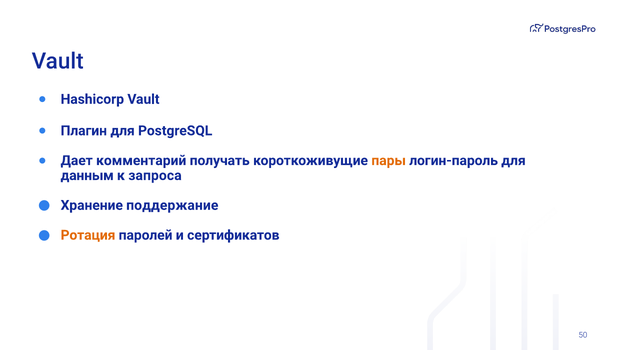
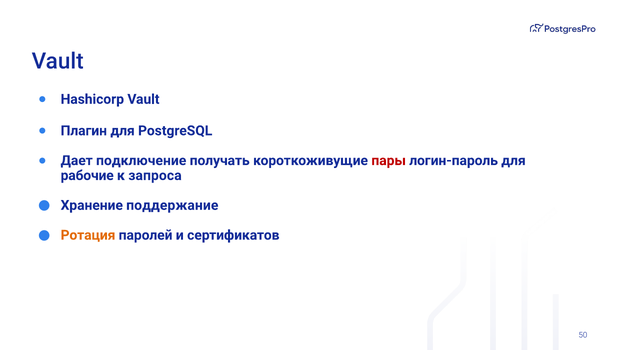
комментарий: комментарий -> подключение
пары colour: orange -> red
данным: данным -> рабочие
